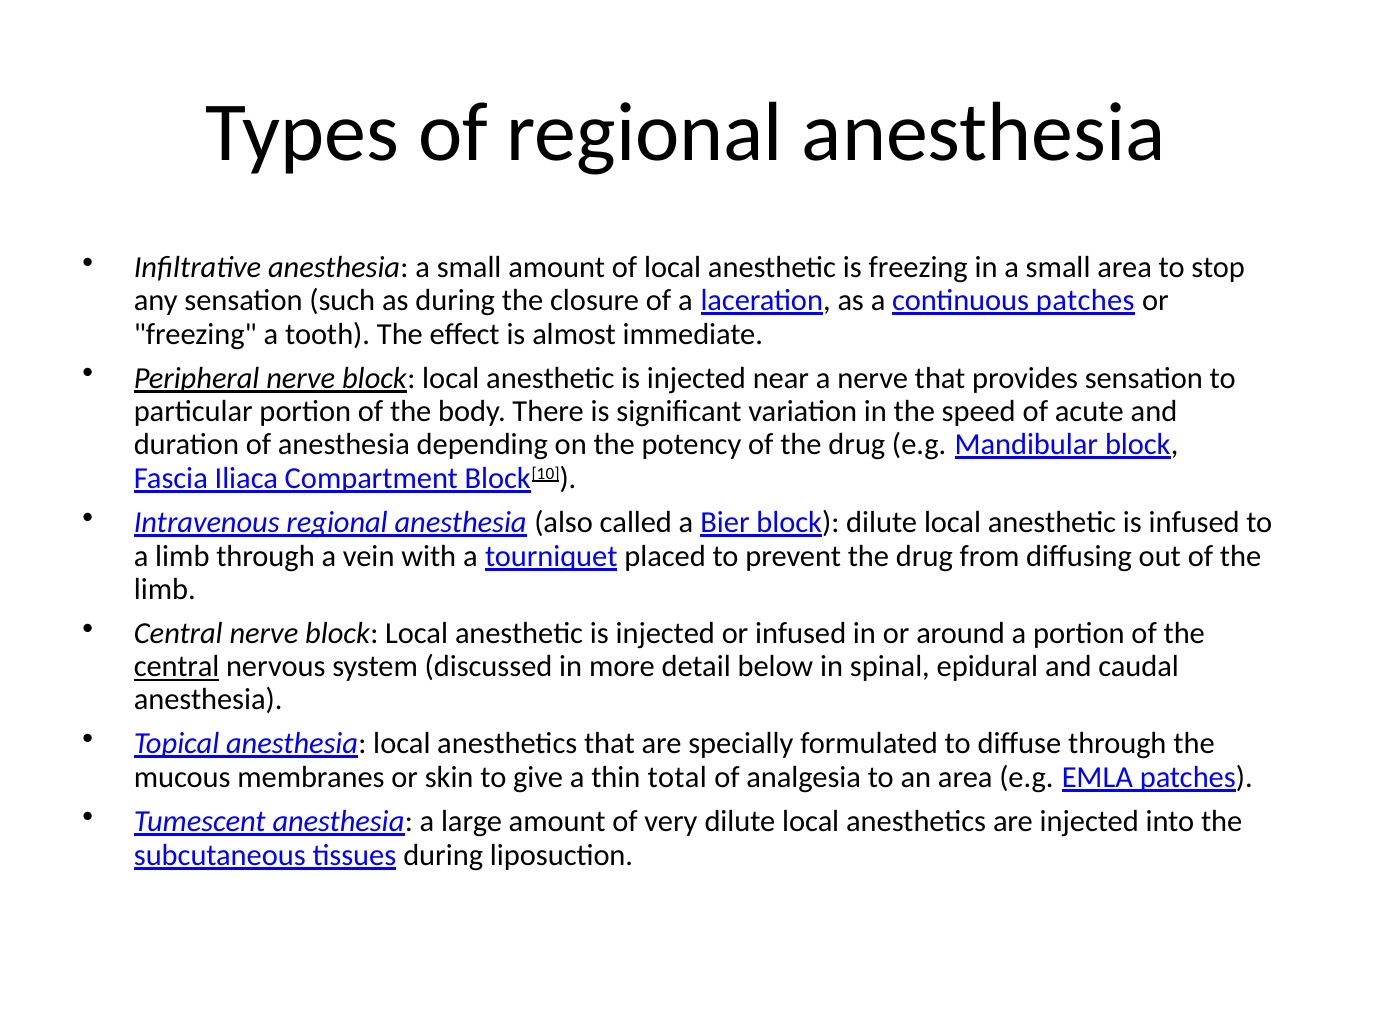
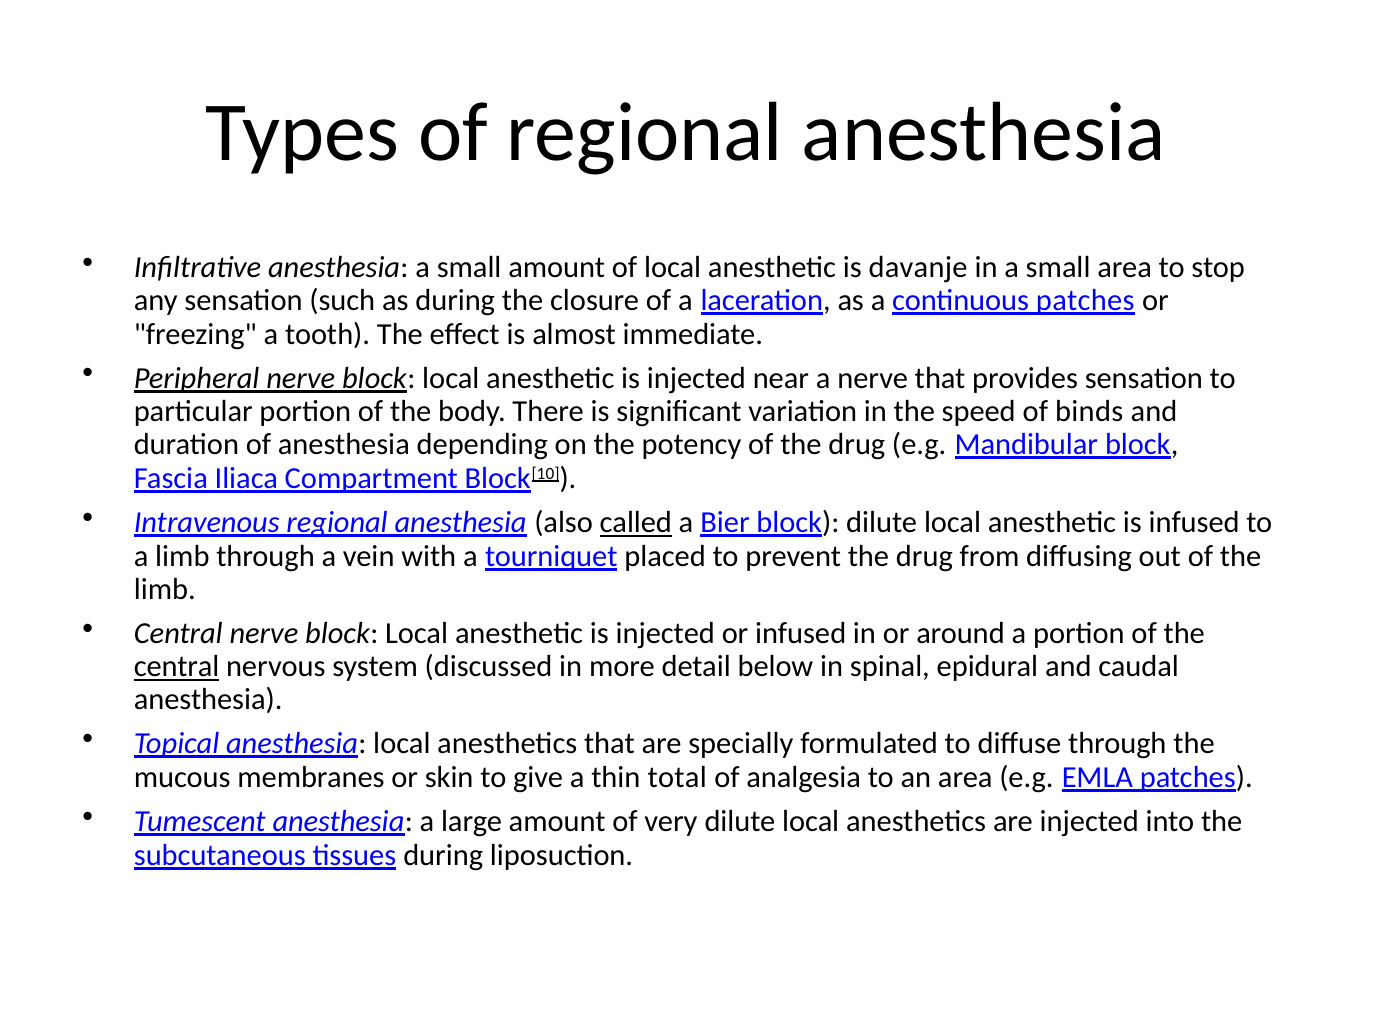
is freezing: freezing -> davanje
acute: acute -> binds
called underline: none -> present
